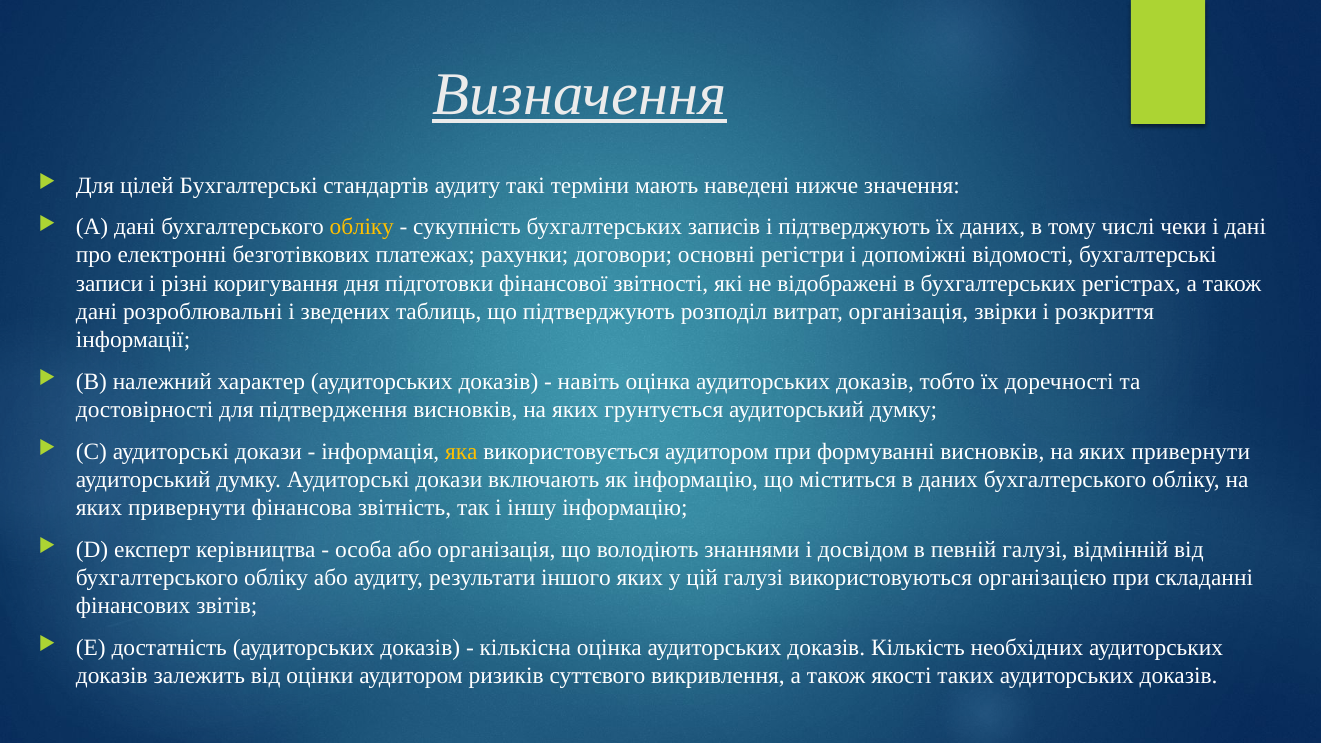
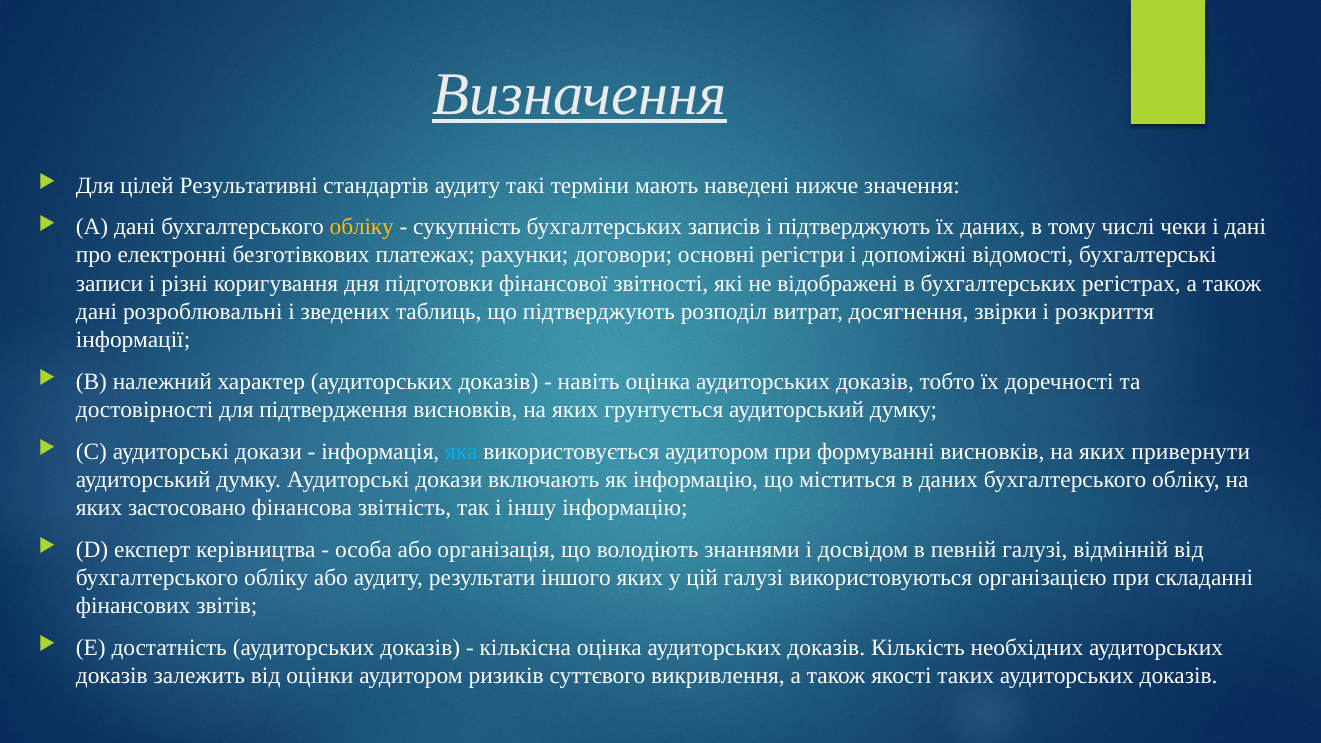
цілей Бухгалтерські: Бухгалтерські -> Результативні
витрат організація: організація -> досягнення
яка colour: yellow -> light blue
привернути at (187, 508): привернути -> застосовано
